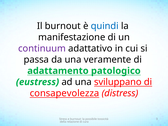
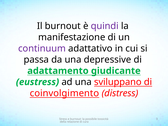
quindi colour: blue -> purple
veramente: veramente -> depressive
patologico: patologico -> giudicante
consapevolezza: consapevolezza -> coinvolgimento
